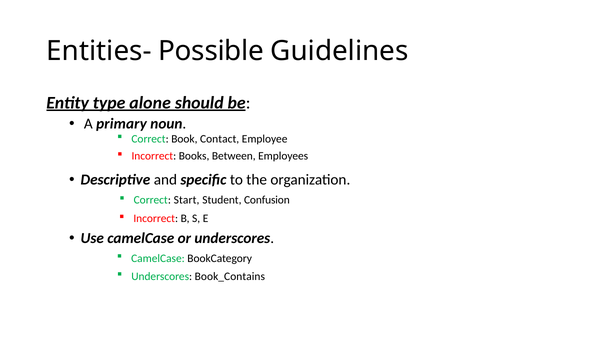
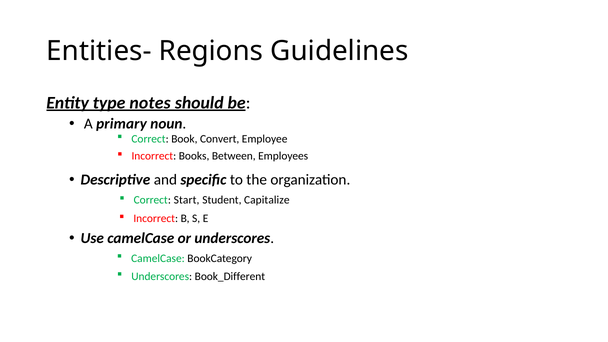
Possible: Possible -> Regions
alone: alone -> notes
Contact: Contact -> Convert
Confusion: Confusion -> Capitalize
Book_Contains: Book_Contains -> Book_Different
